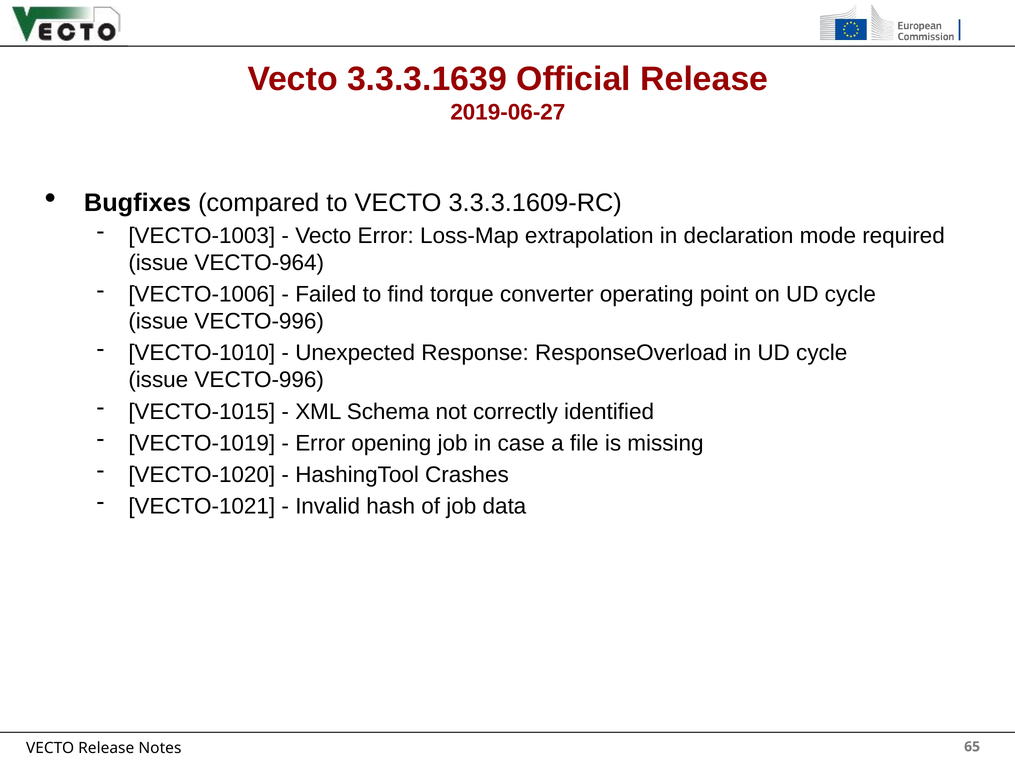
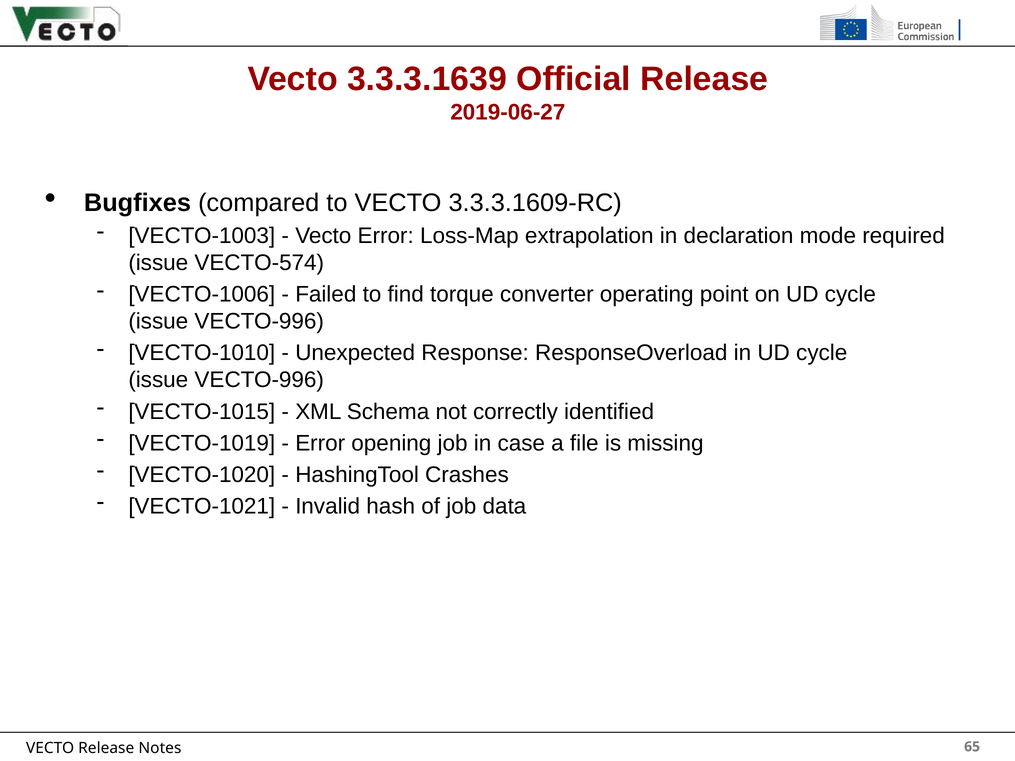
VECTO-964: VECTO-964 -> VECTO-574
